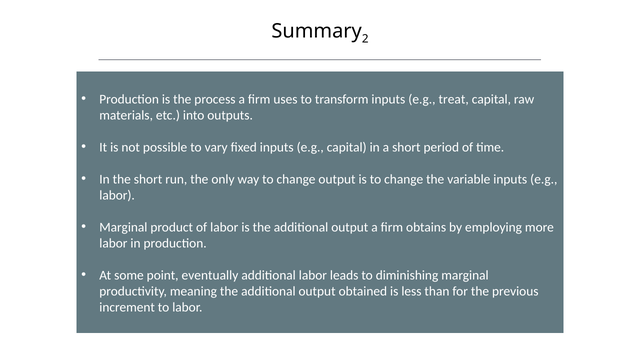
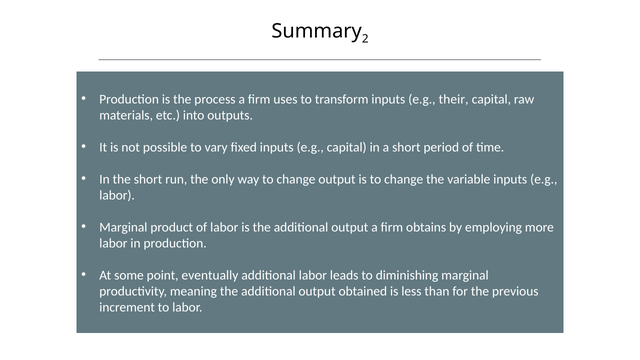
treat: treat -> their
